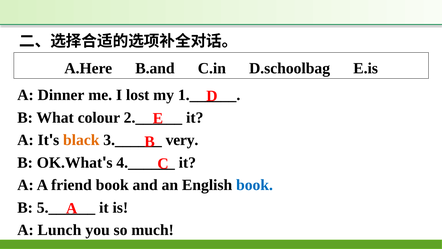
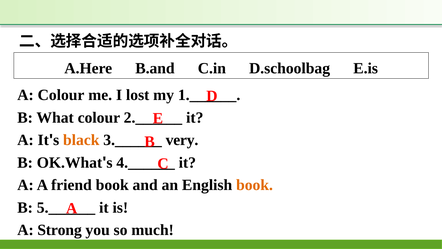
A Dinner: Dinner -> Colour
book at (255, 185) colour: blue -> orange
Lunch: Lunch -> Strong
